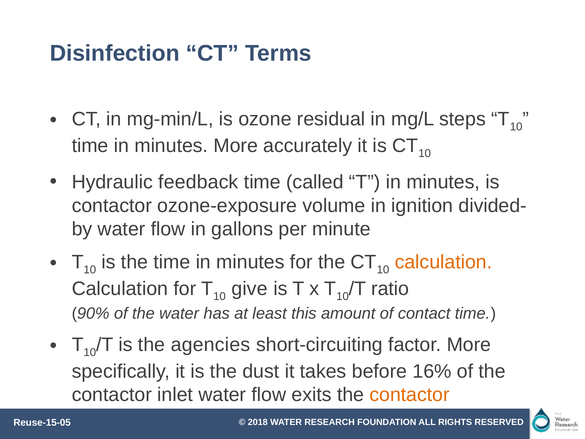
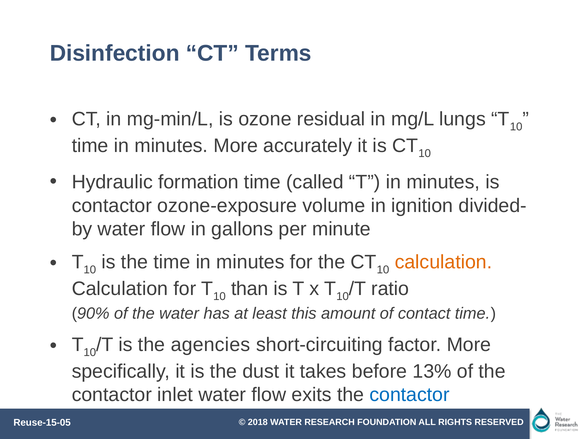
steps: steps -> lungs
feedback: feedback -> formation
give: give -> than
16%: 16% -> 13%
contactor at (410, 395) colour: orange -> blue
